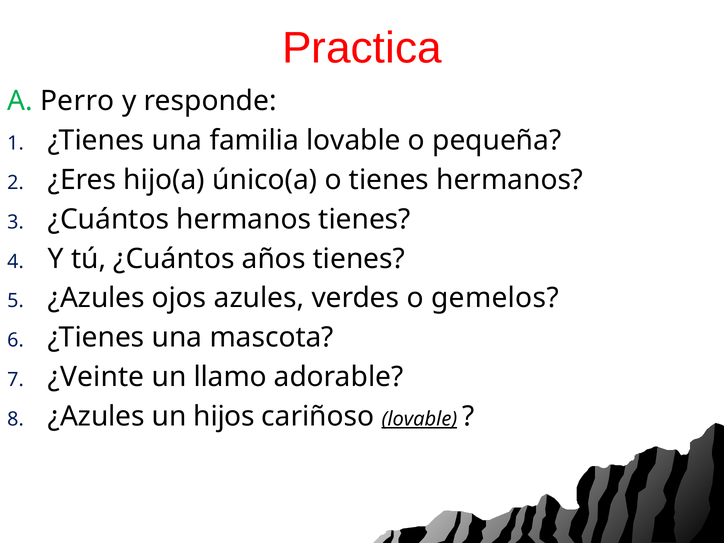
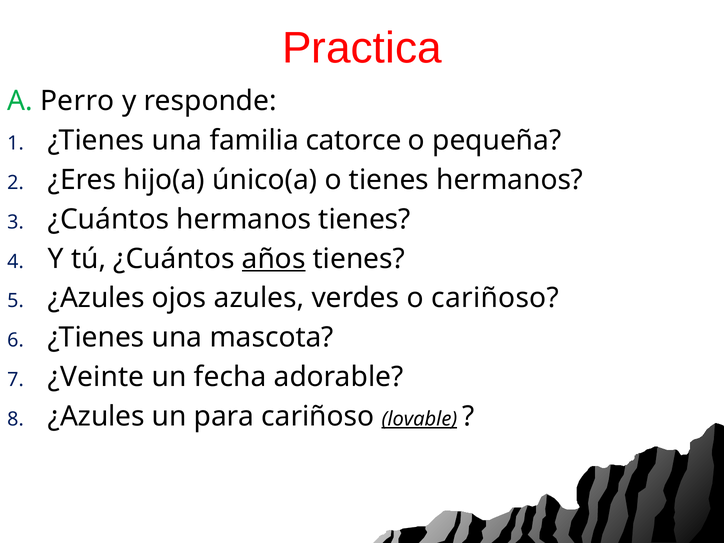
familia lovable: lovable -> catorce
años underline: none -> present
o gemelos: gemelos -> cariñoso
llamo: llamo -> fecha
hijos: hijos -> para
